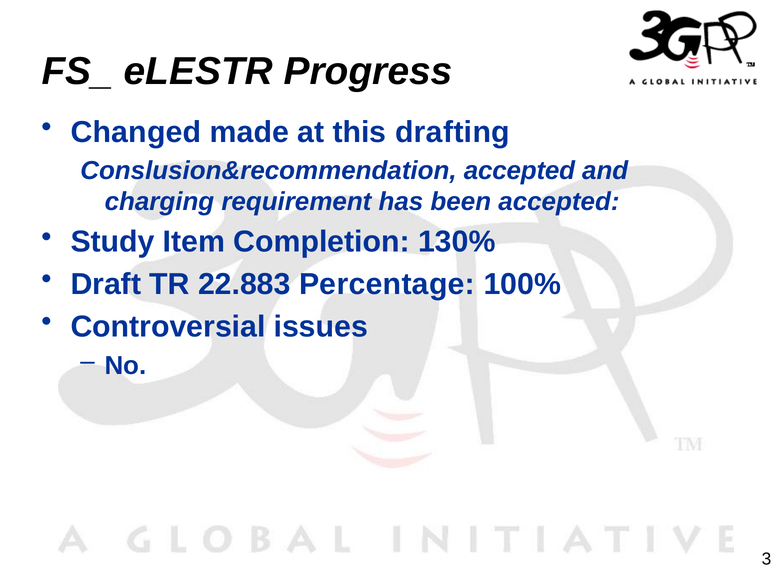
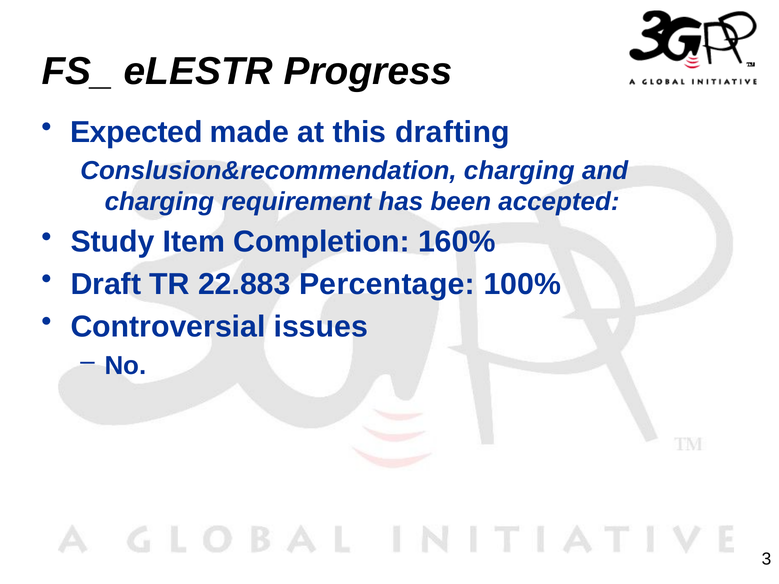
Changed: Changed -> Expected
Conslusion&recommendation accepted: accepted -> charging
130%: 130% -> 160%
